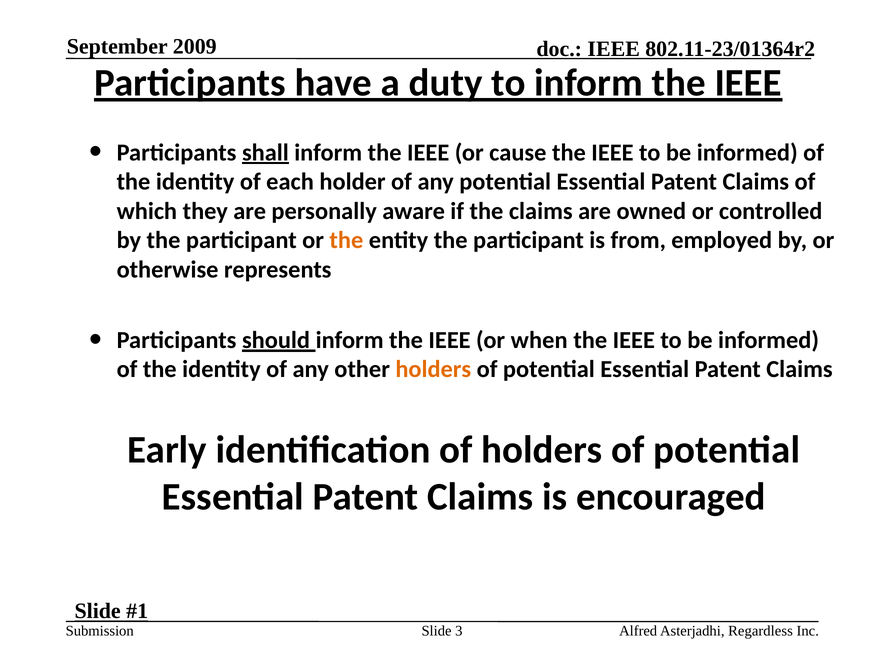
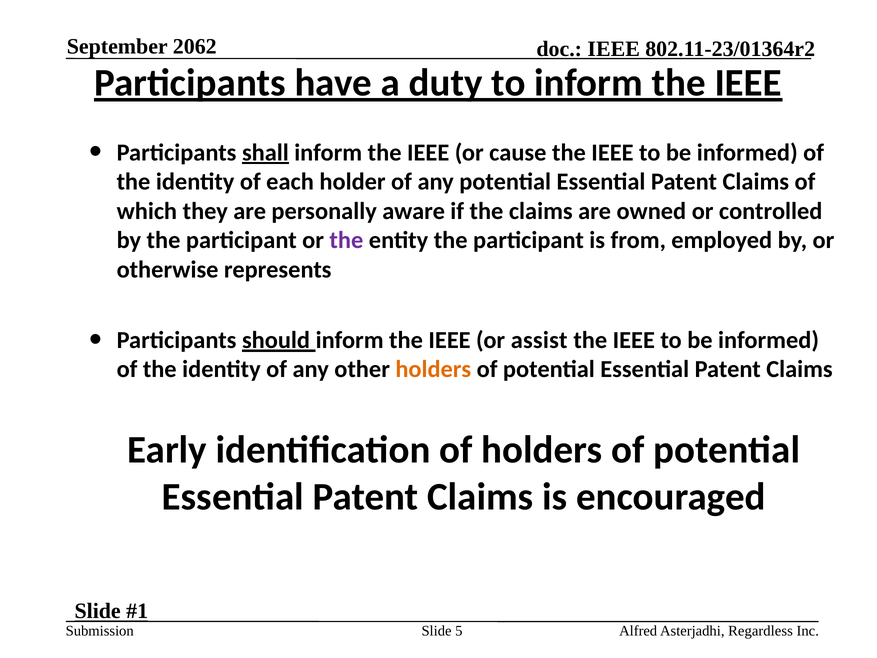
2009: 2009 -> 2062
the at (346, 240) colour: orange -> purple
when: when -> assist
3: 3 -> 5
